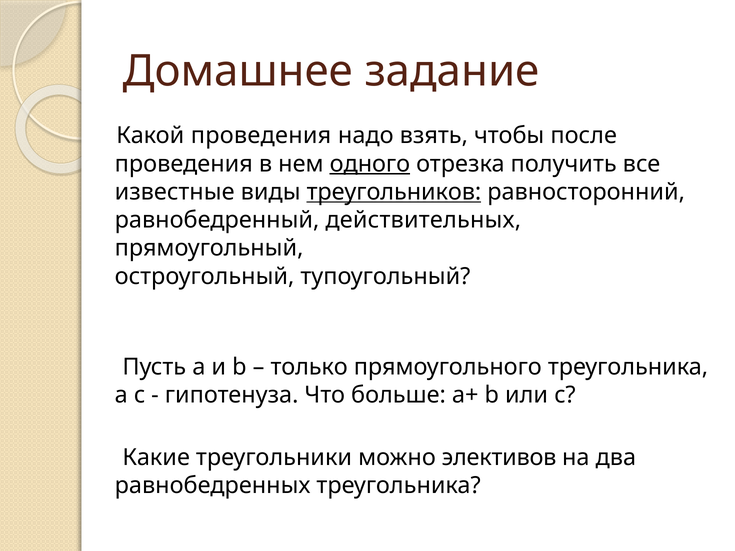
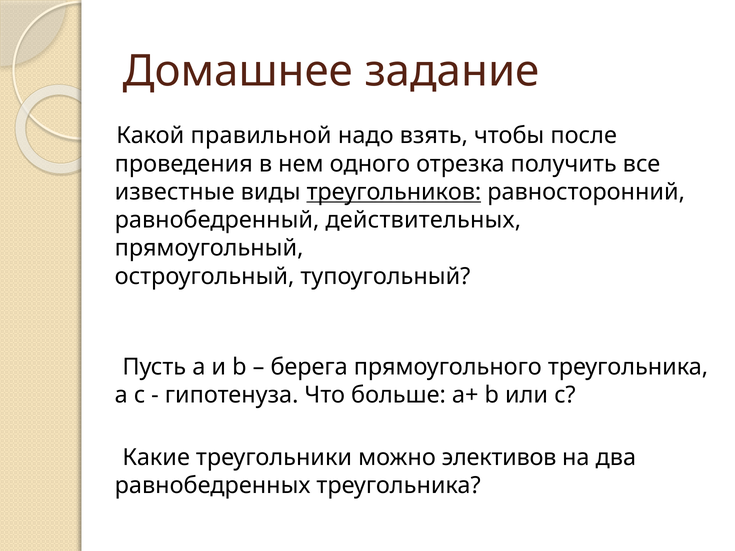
Какой проведения: проведения -> правильной
одного underline: present -> none
только: только -> берега
